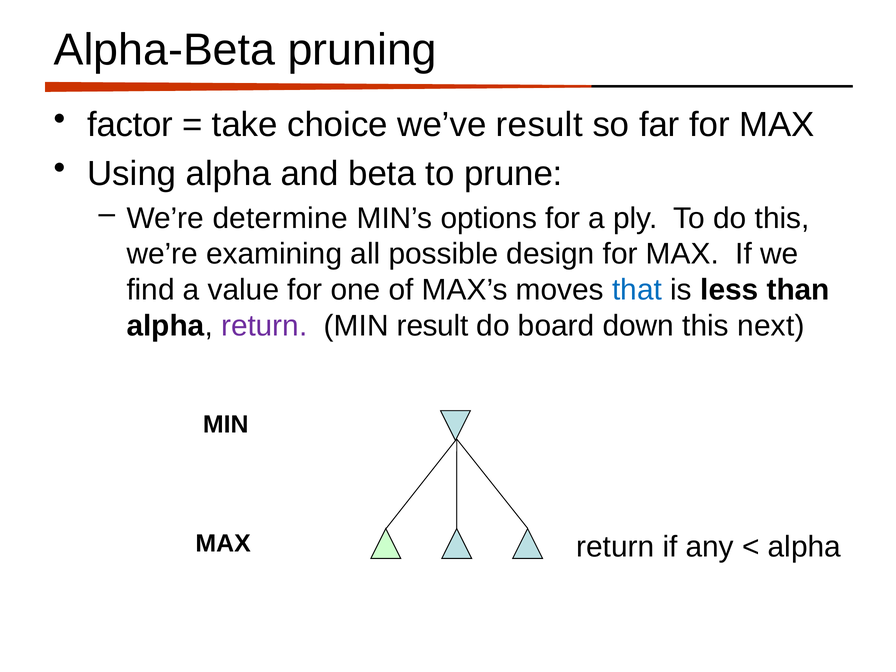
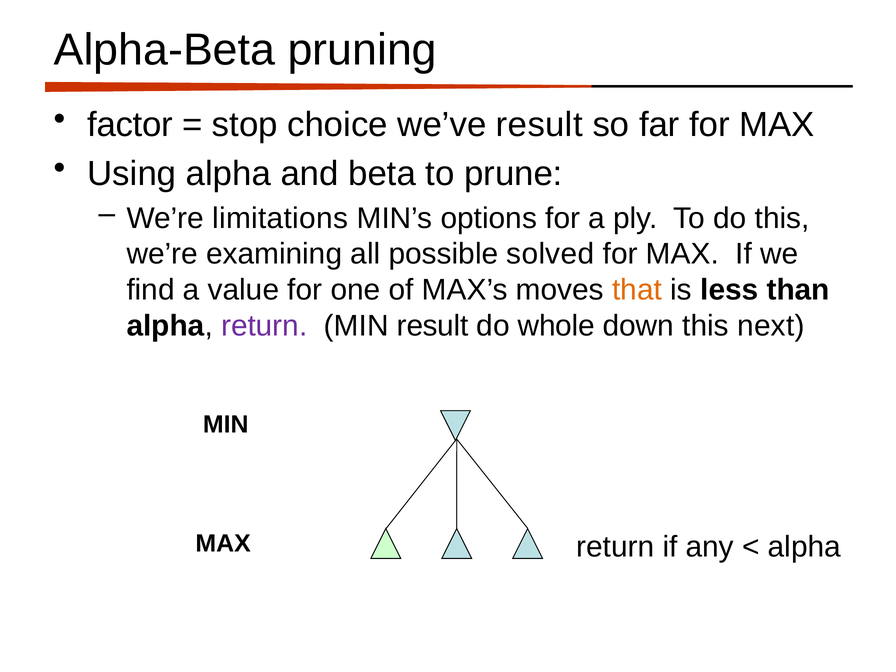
take: take -> stop
determine: determine -> limitations
design: design -> solved
that colour: blue -> orange
board: board -> whole
